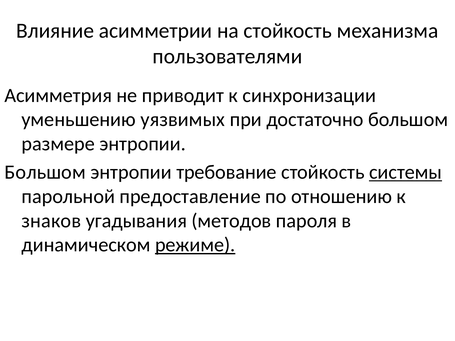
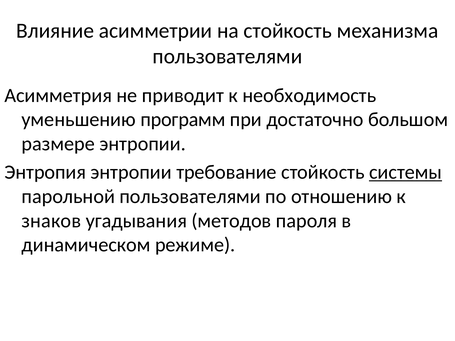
синхронизации: синхронизации -> необходимость
уязвимых: уязвимых -> программ
Большом at (45, 172): Большом -> Энтропия
парольной предоставление: предоставление -> пользователями
режиме underline: present -> none
